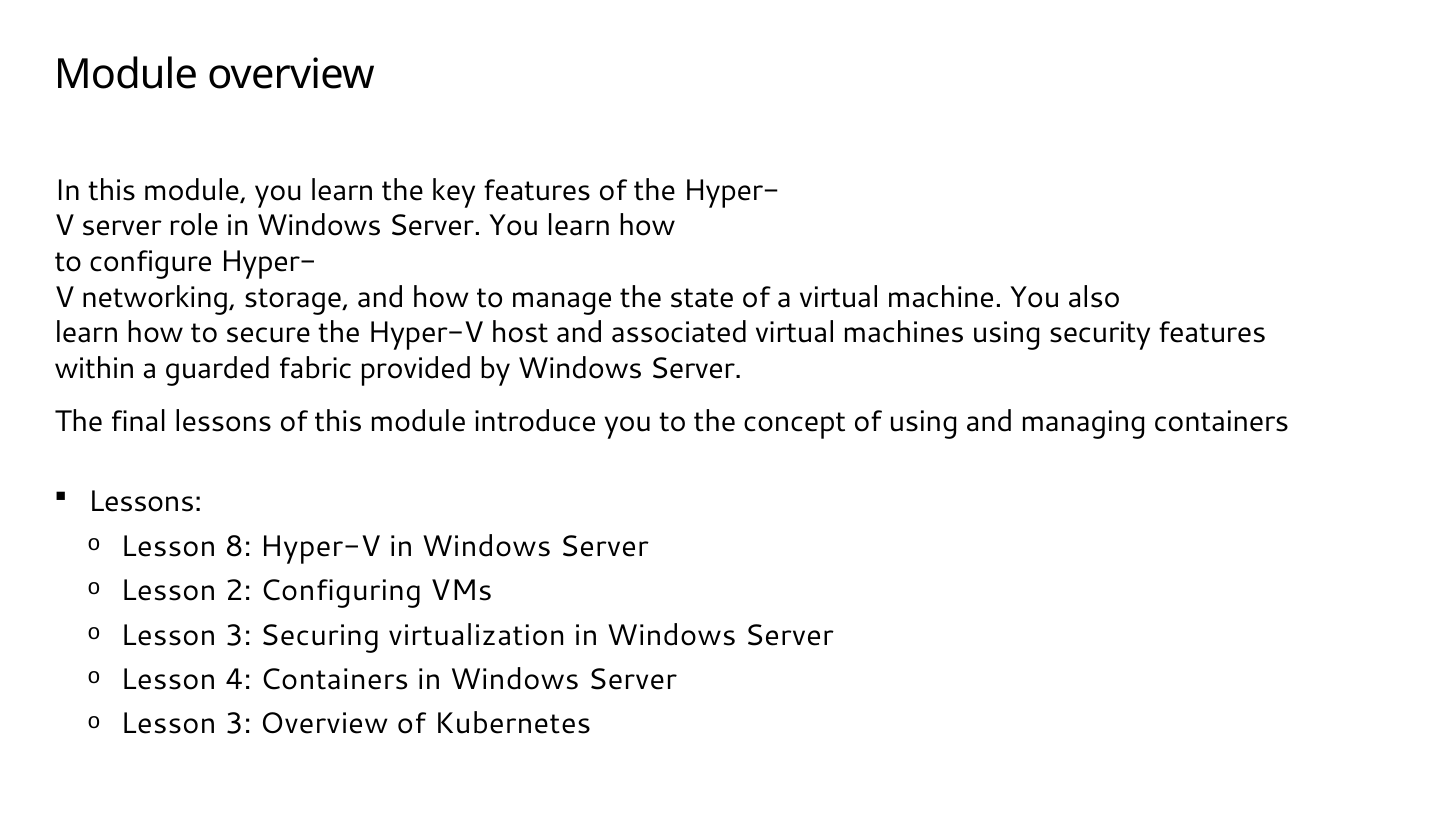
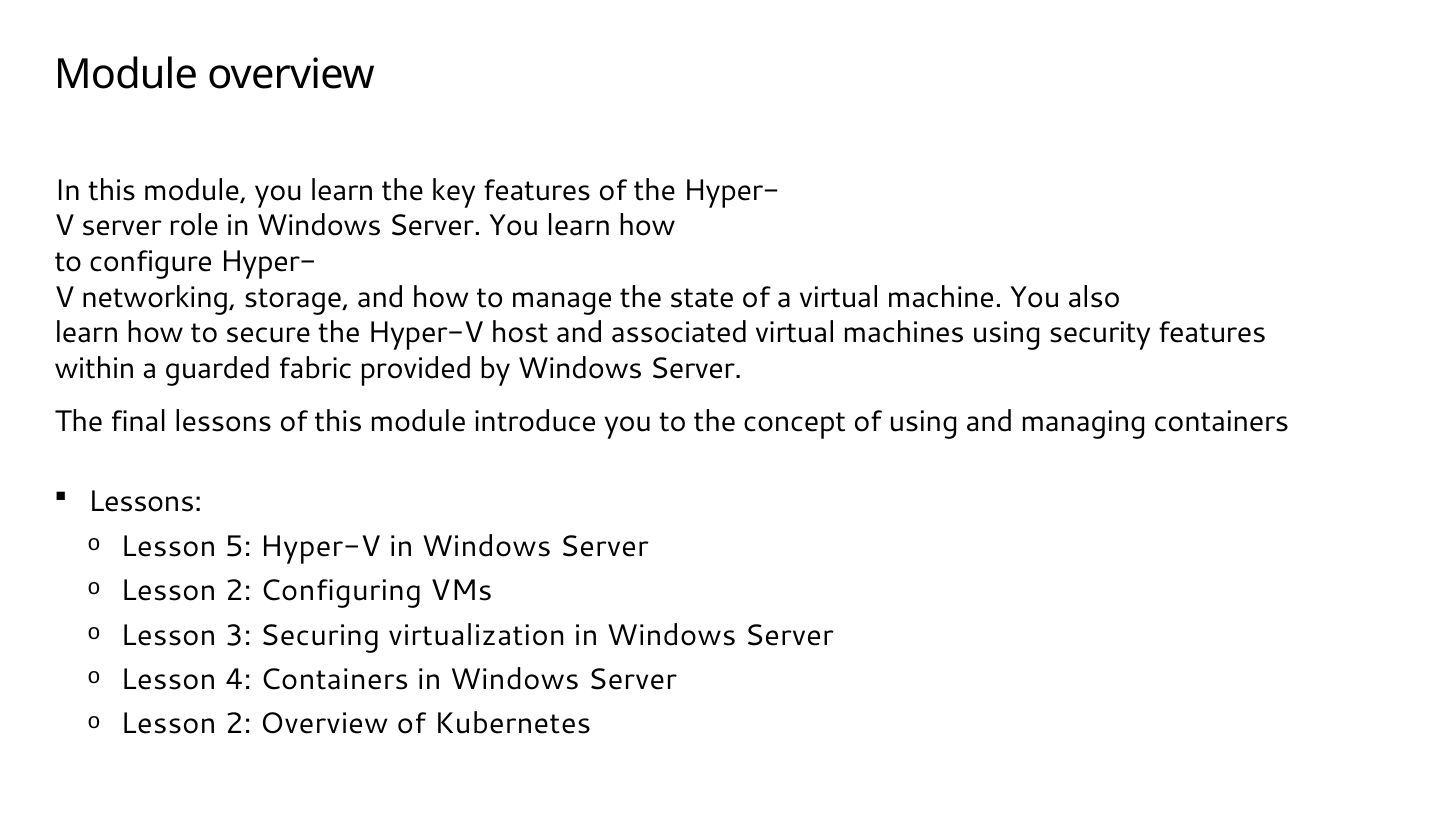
8: 8 -> 5
3 at (238, 724): 3 -> 2
